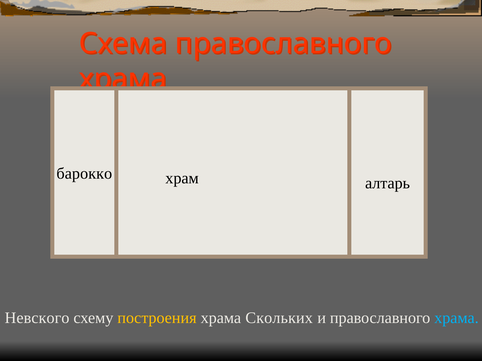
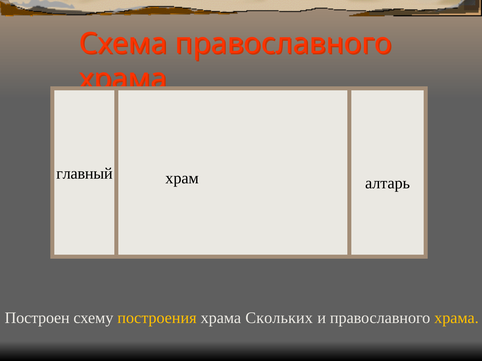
барокко: барокко -> главный
Невского: Невского -> Построен
храма at (456, 318) colour: light blue -> yellow
